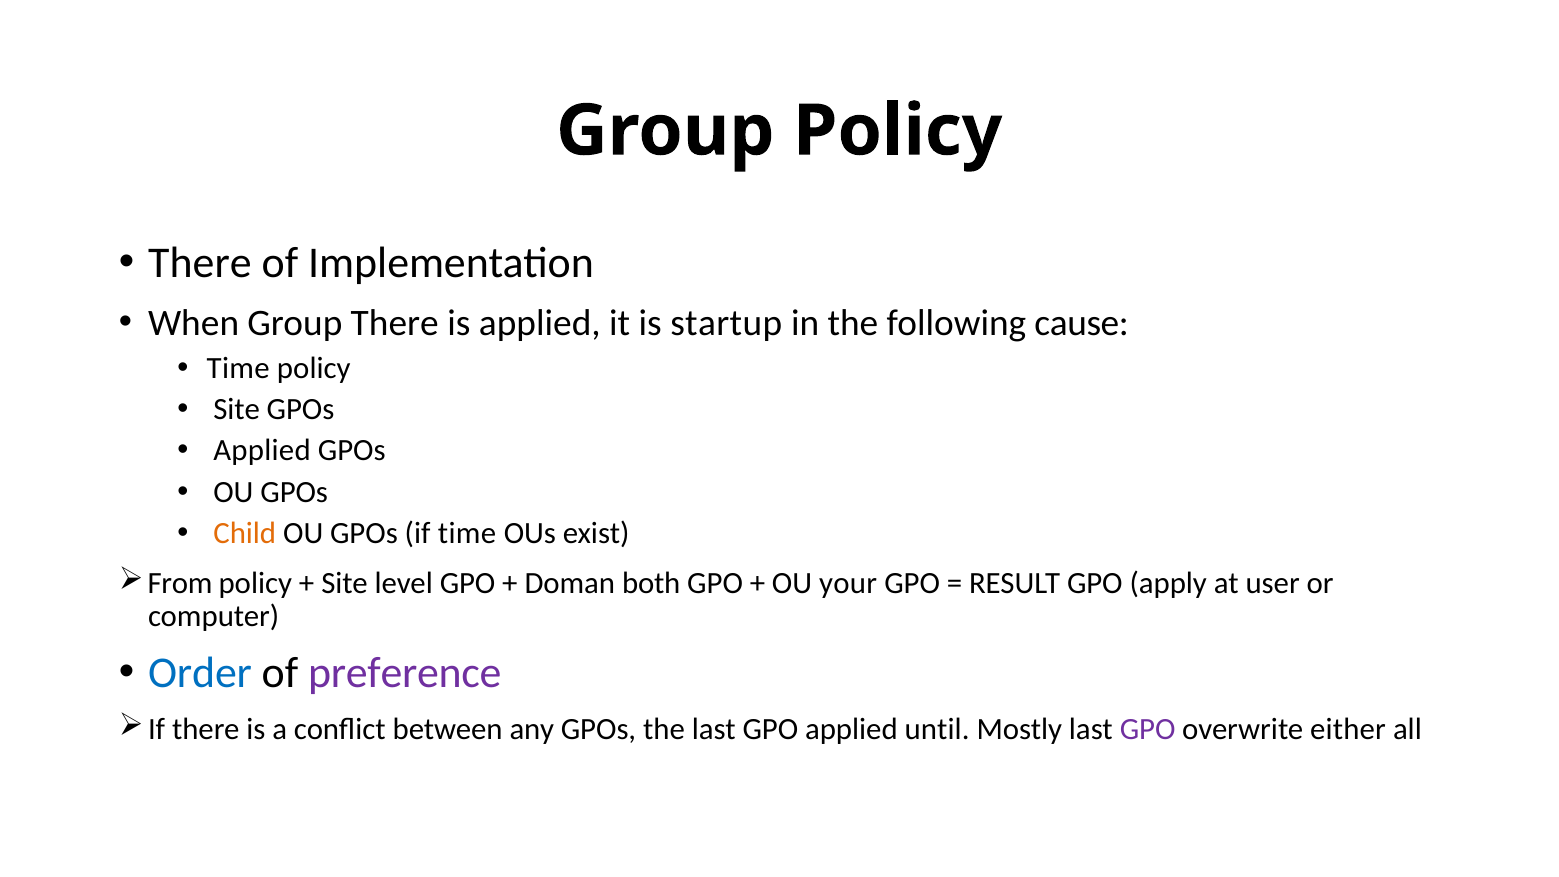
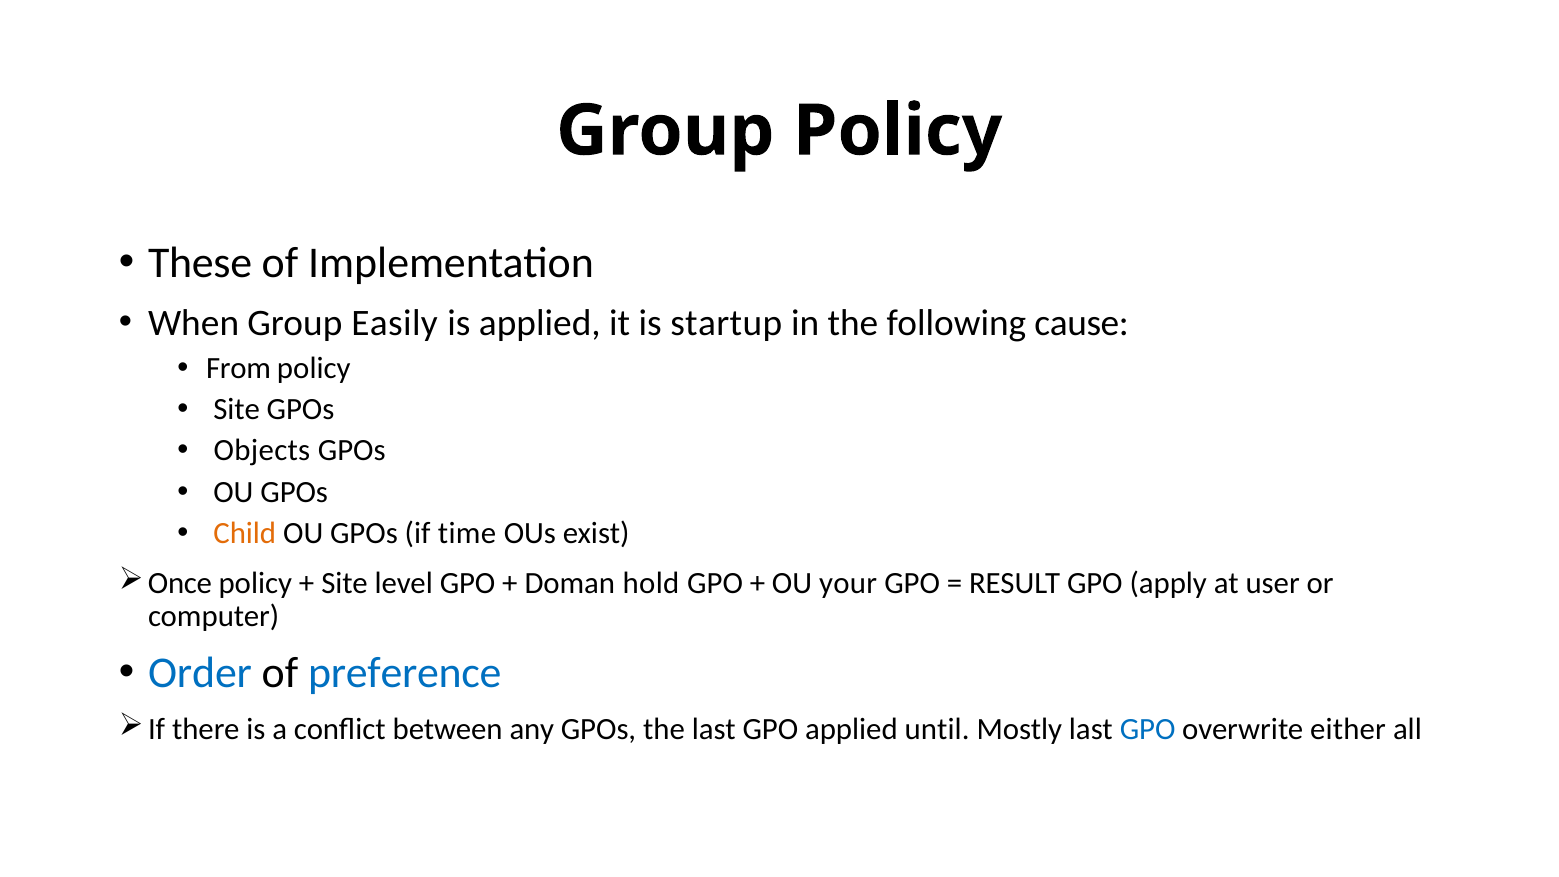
There at (200, 263): There -> These
Group There: There -> Easily
Time at (238, 368): Time -> From
Applied at (262, 451): Applied -> Objects
From: From -> Once
both: both -> hold
preference colour: purple -> blue
GPO at (1148, 730) colour: purple -> blue
